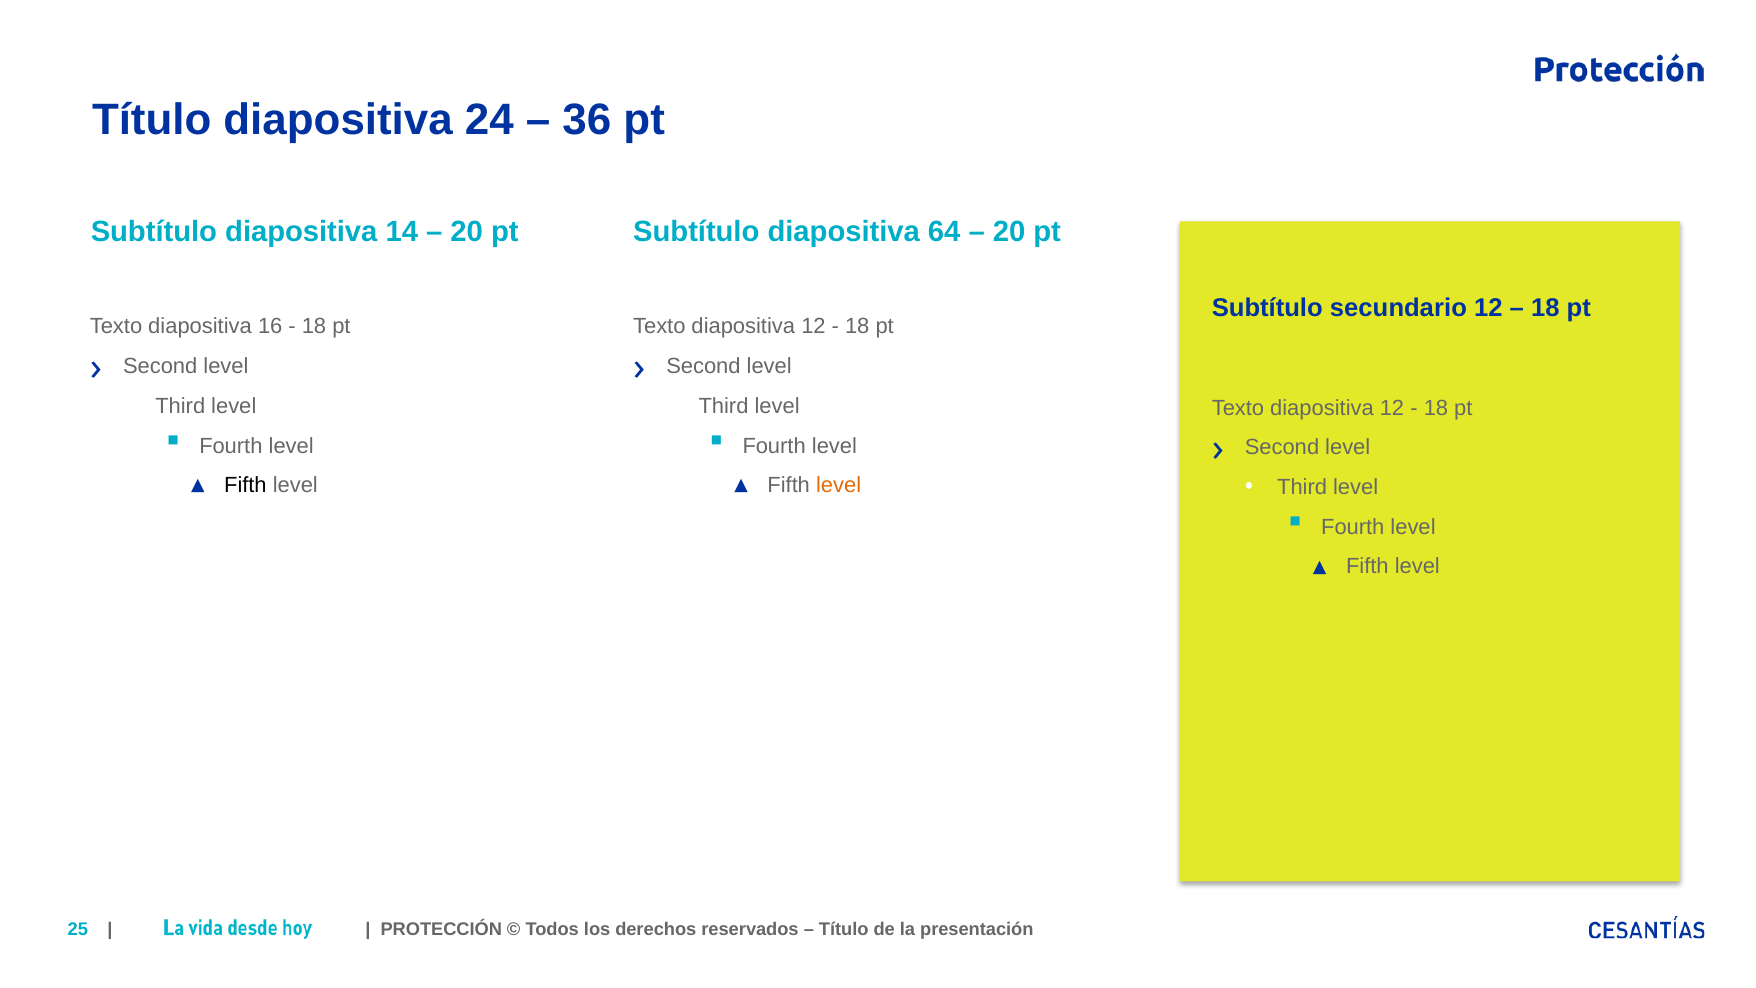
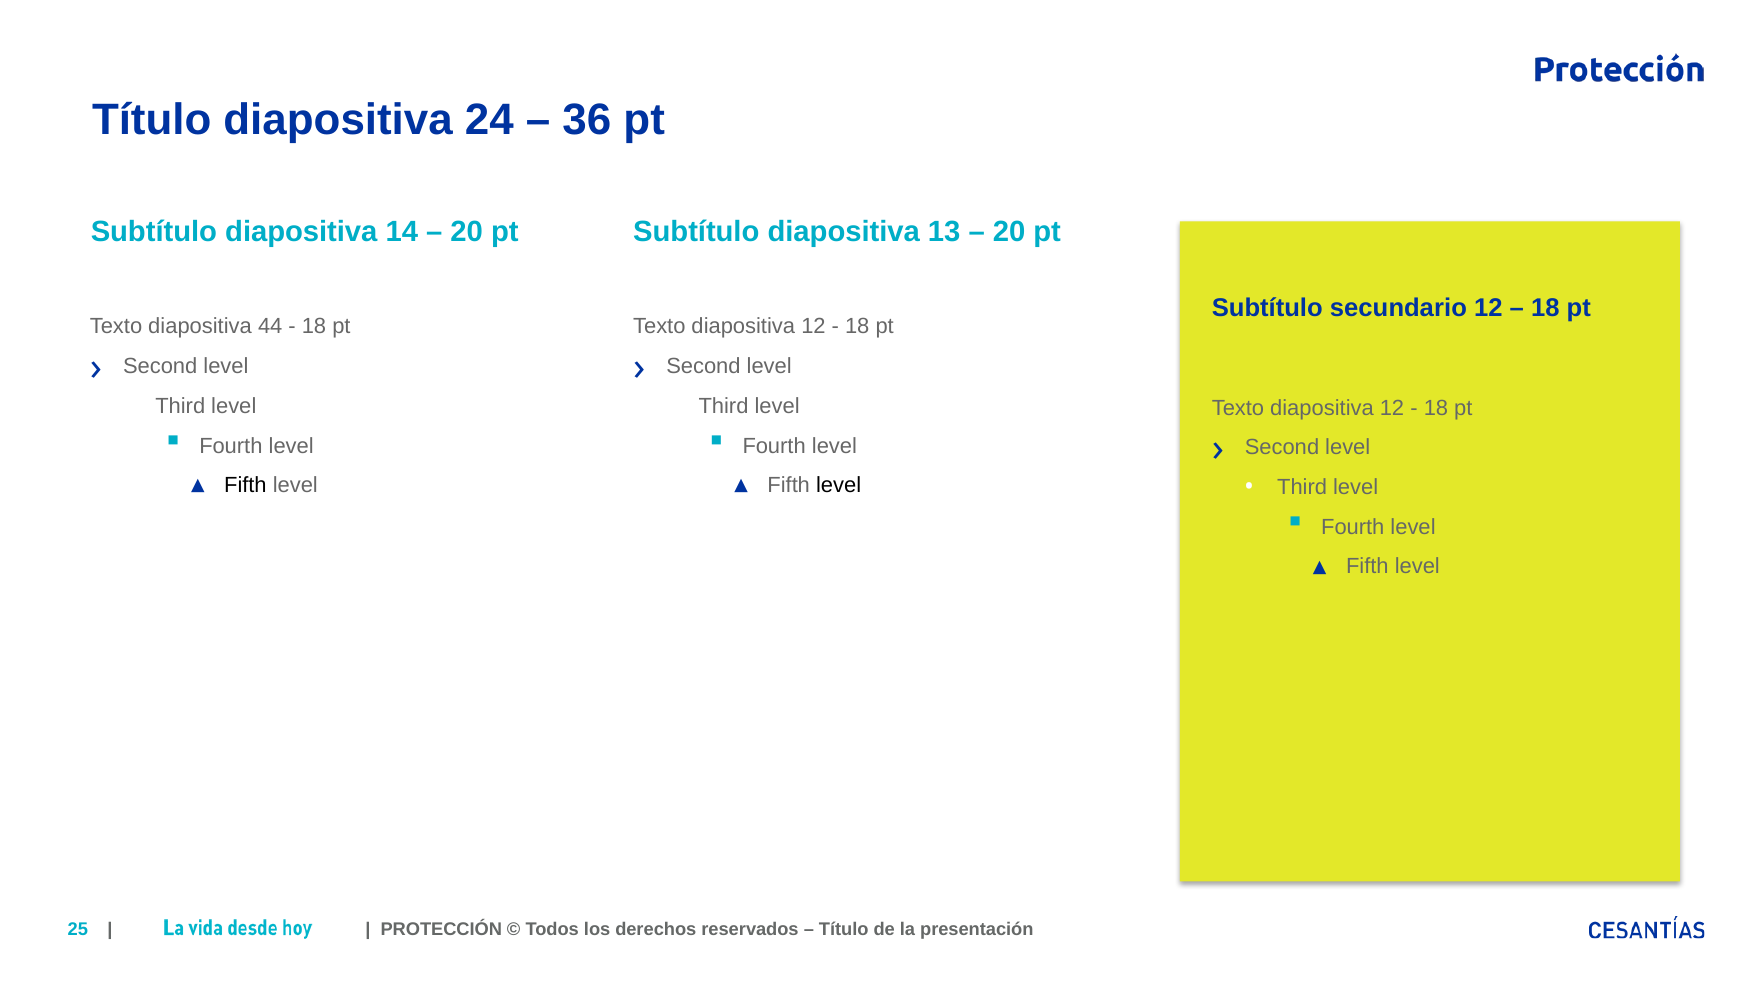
64: 64 -> 13
16: 16 -> 44
level at (839, 486) colour: orange -> black
